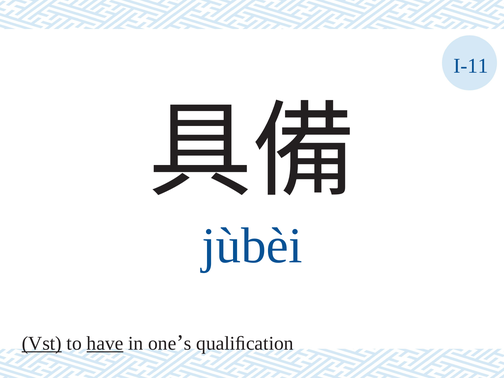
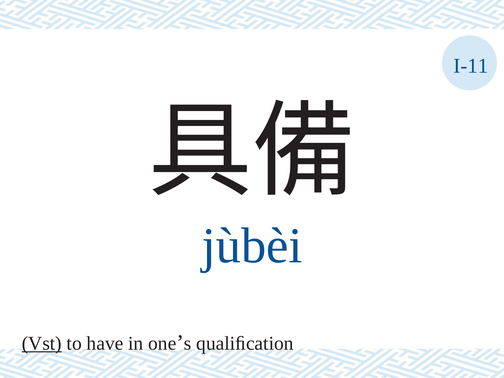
have underline: present -> none
